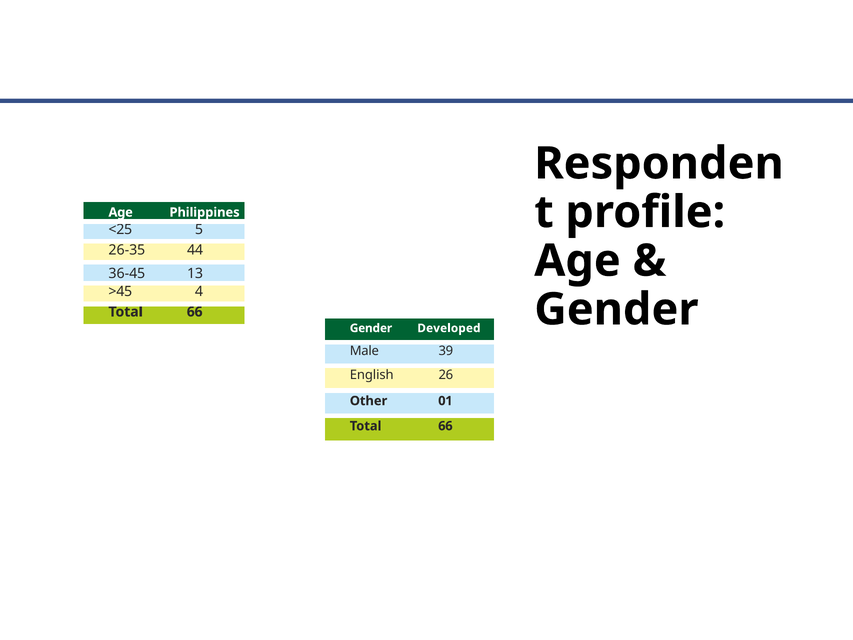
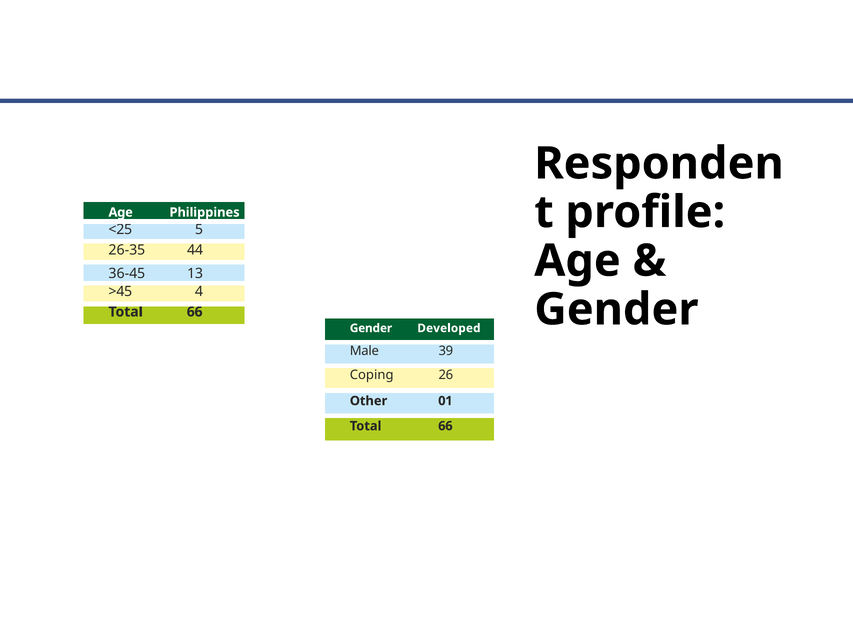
English: English -> Coping
